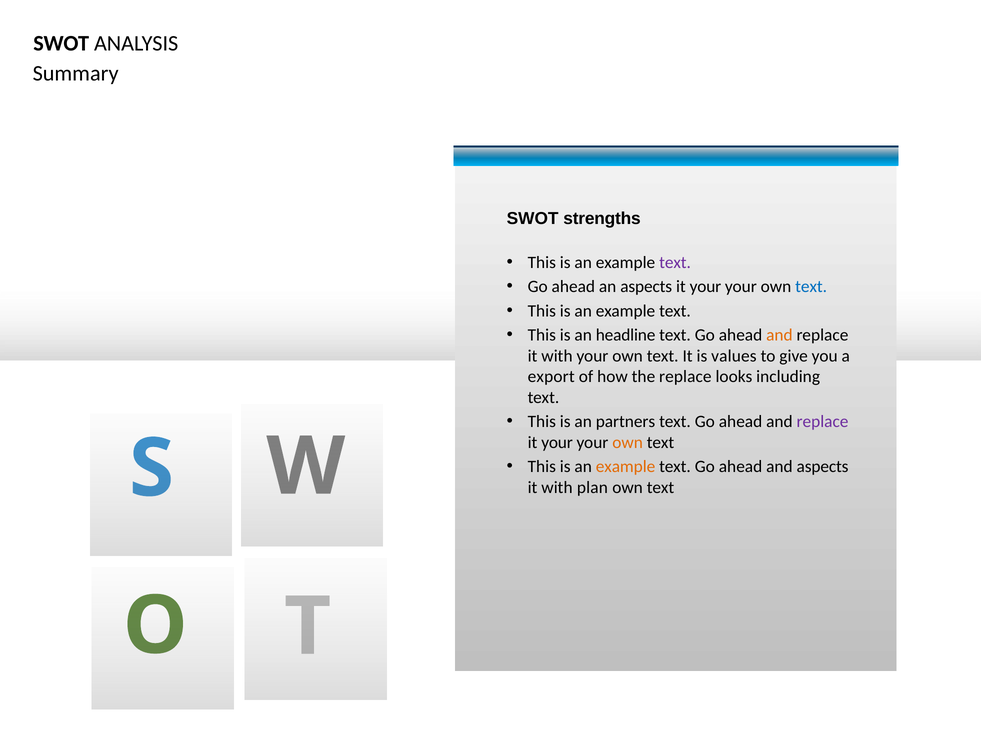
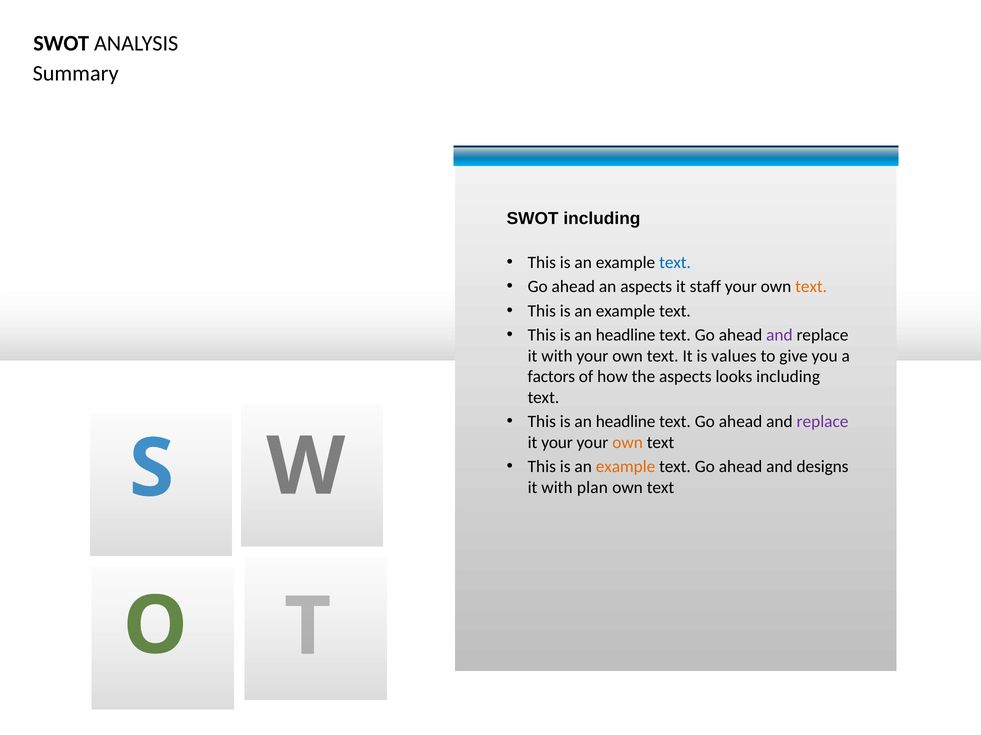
SWOT strengths: strengths -> including
text at (675, 263) colour: purple -> blue
your at (705, 287): your -> staff
text at (811, 287) colour: blue -> orange
and at (779, 335) colour: orange -> purple
export: export -> factors
the replace: replace -> aspects
partners at (626, 422): partners -> headline
and aspects: aspects -> designs
